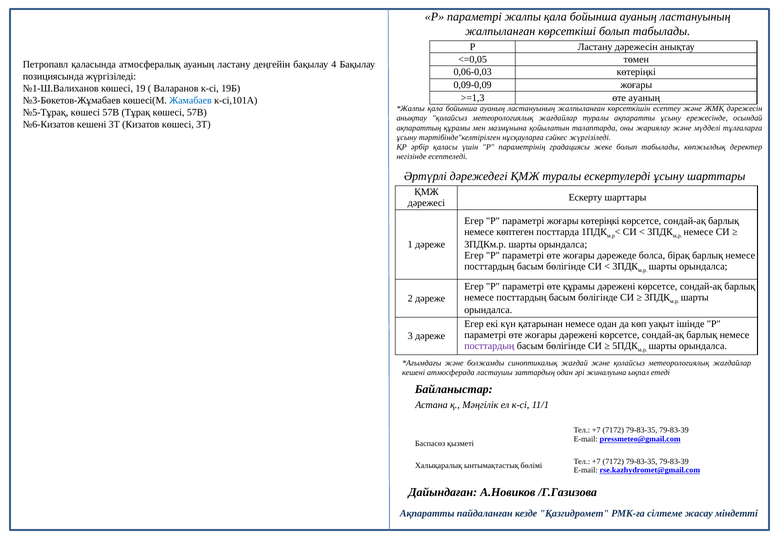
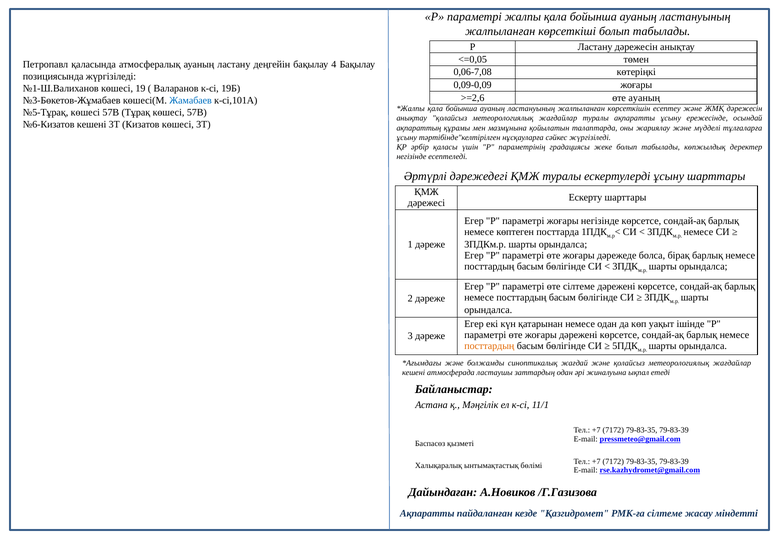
0,06-0,03: 0,06-0,03 -> 0,06-7,08
>=1,3: >=1,3 -> >=2,6
жоғары көтеріңкі: көтеріңкі -> негізінде
өте құрамы: құрамы -> сілтеме
посттардың at (489, 346) colour: purple -> orange
